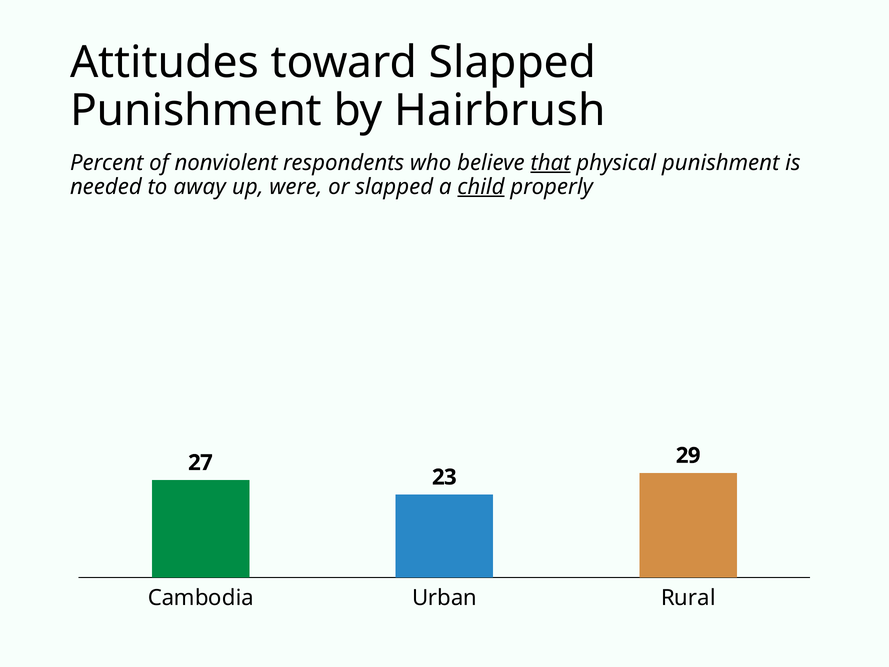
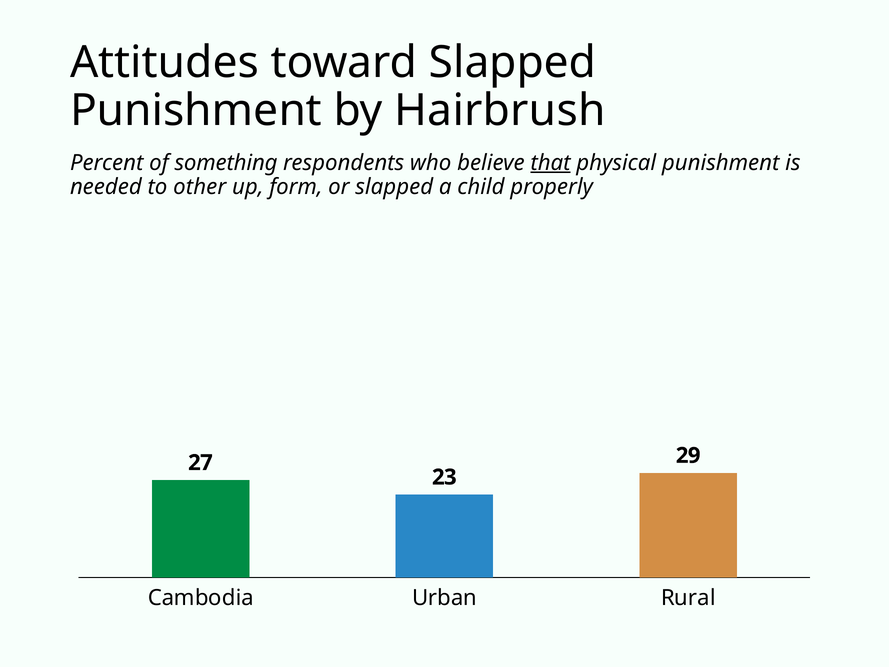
nonviolent: nonviolent -> something
away: away -> other
were: were -> form
child underline: present -> none
